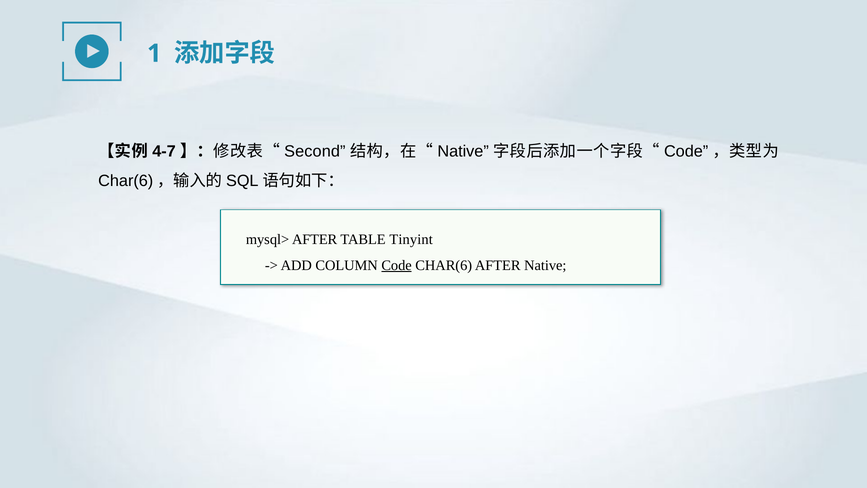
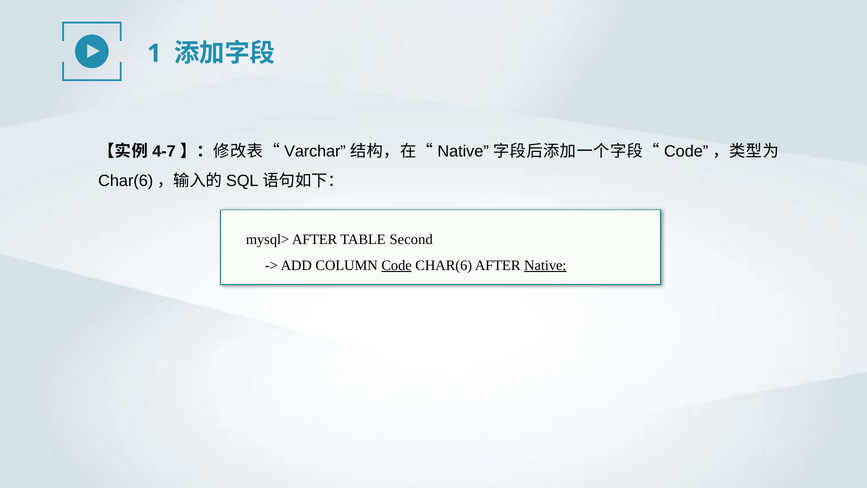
Second: Second -> Varchar
Tinyint: Tinyint -> Second
Native at (545, 265) underline: none -> present
